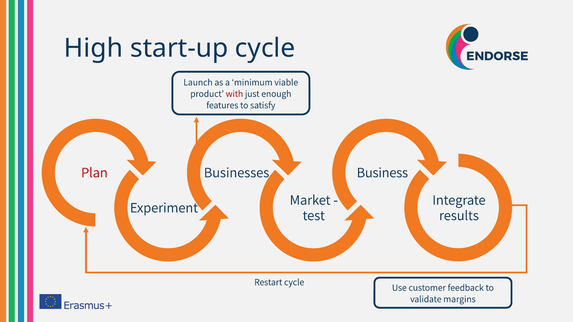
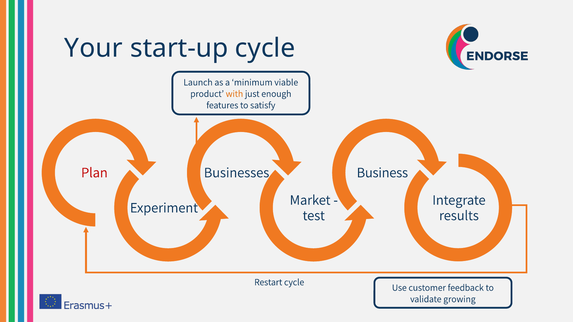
High: High -> Your
with colour: red -> orange
margins: margins -> growing
